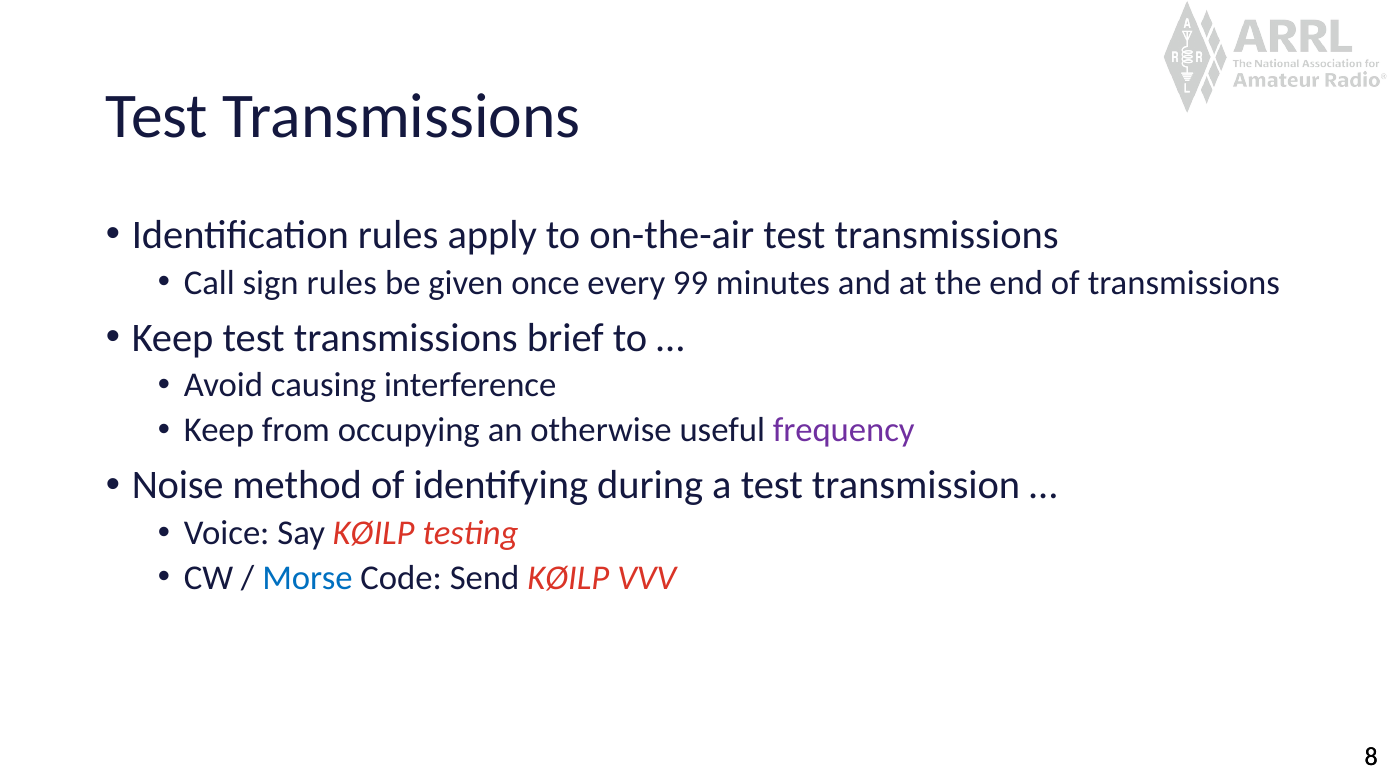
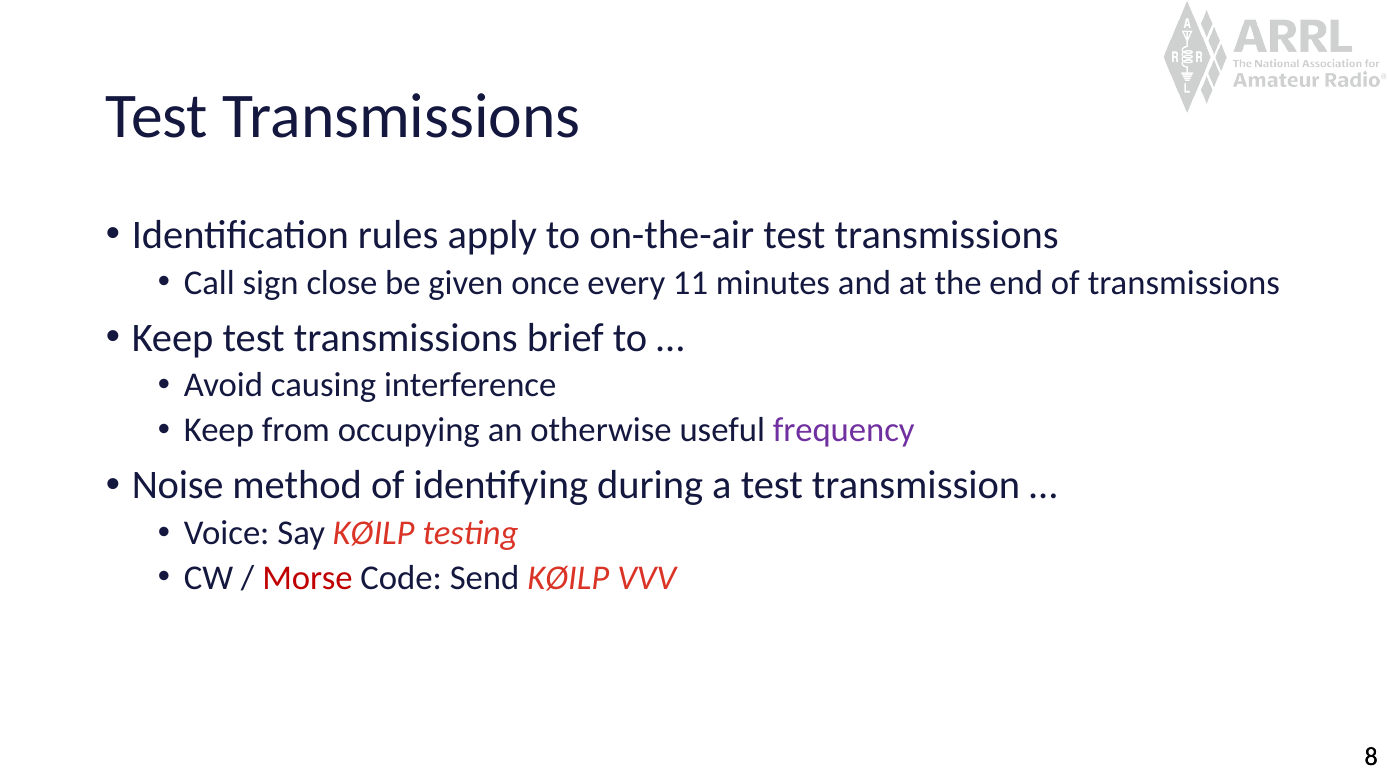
sign rules: rules -> close
99: 99 -> 11
Morse colour: blue -> red
